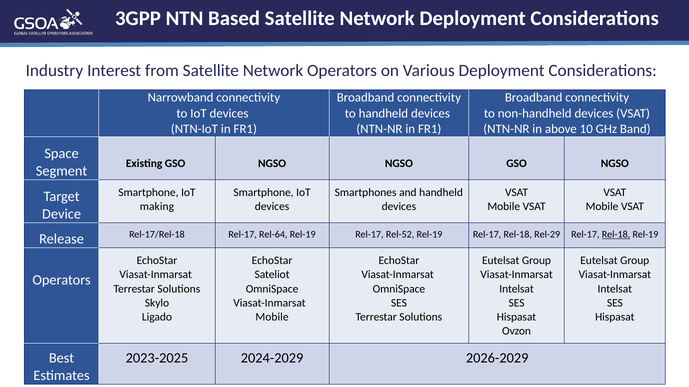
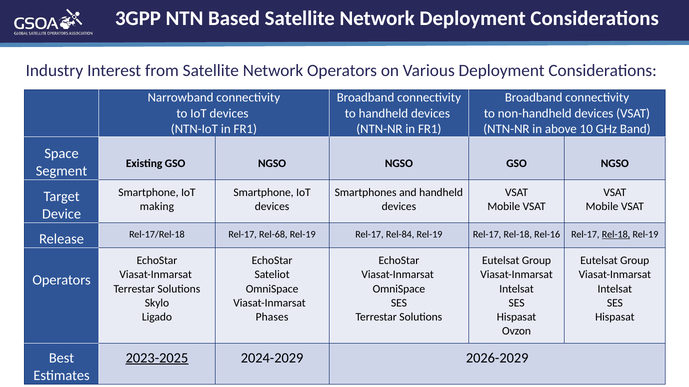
Rel-64: Rel-64 -> Rel-68
Rel-52: Rel-52 -> Rel-84
Rel-29: Rel-29 -> Rel-16
Mobile at (272, 317): Mobile -> Phases
2023-2025 underline: none -> present
